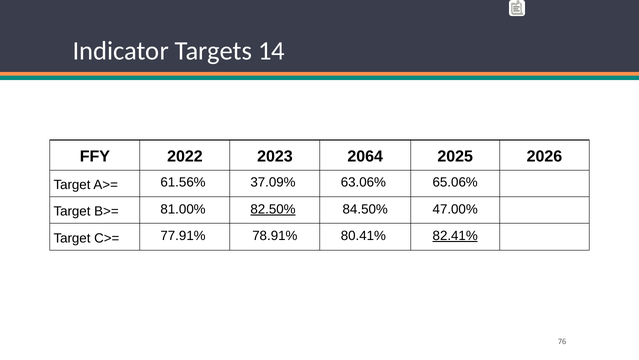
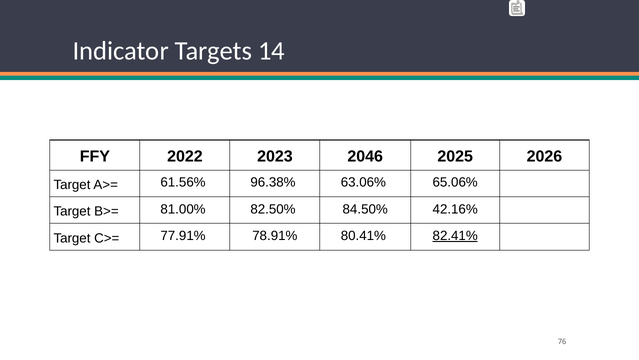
2064: 2064 -> 2046
37.09%: 37.09% -> 96.38%
82.50% underline: present -> none
47.00%: 47.00% -> 42.16%
